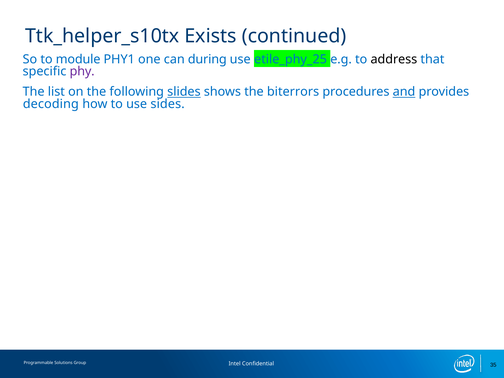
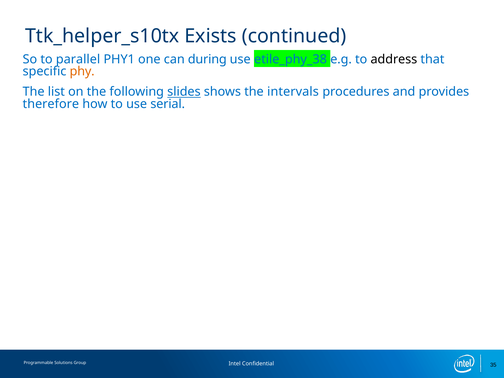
module: module -> parallel
etile_phy_25: etile_phy_25 -> etile_phy_38
phy colour: purple -> orange
biterrors: biterrors -> intervals
and underline: present -> none
decoding: decoding -> therefore
sides: sides -> serial
